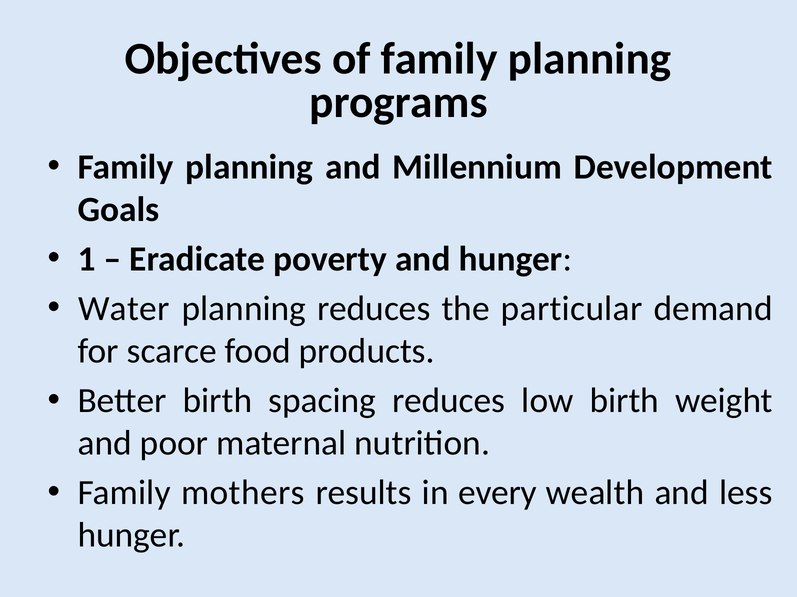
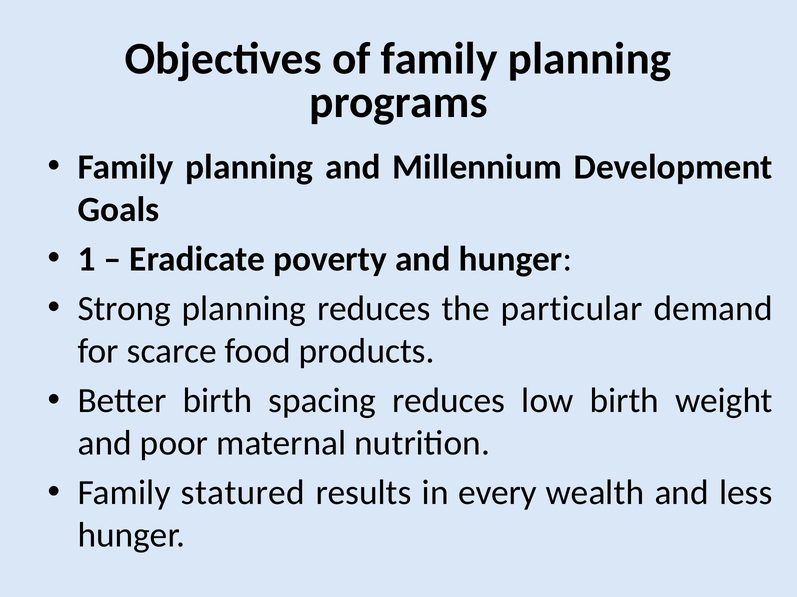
Water: Water -> Strong
mothers: mothers -> statured
